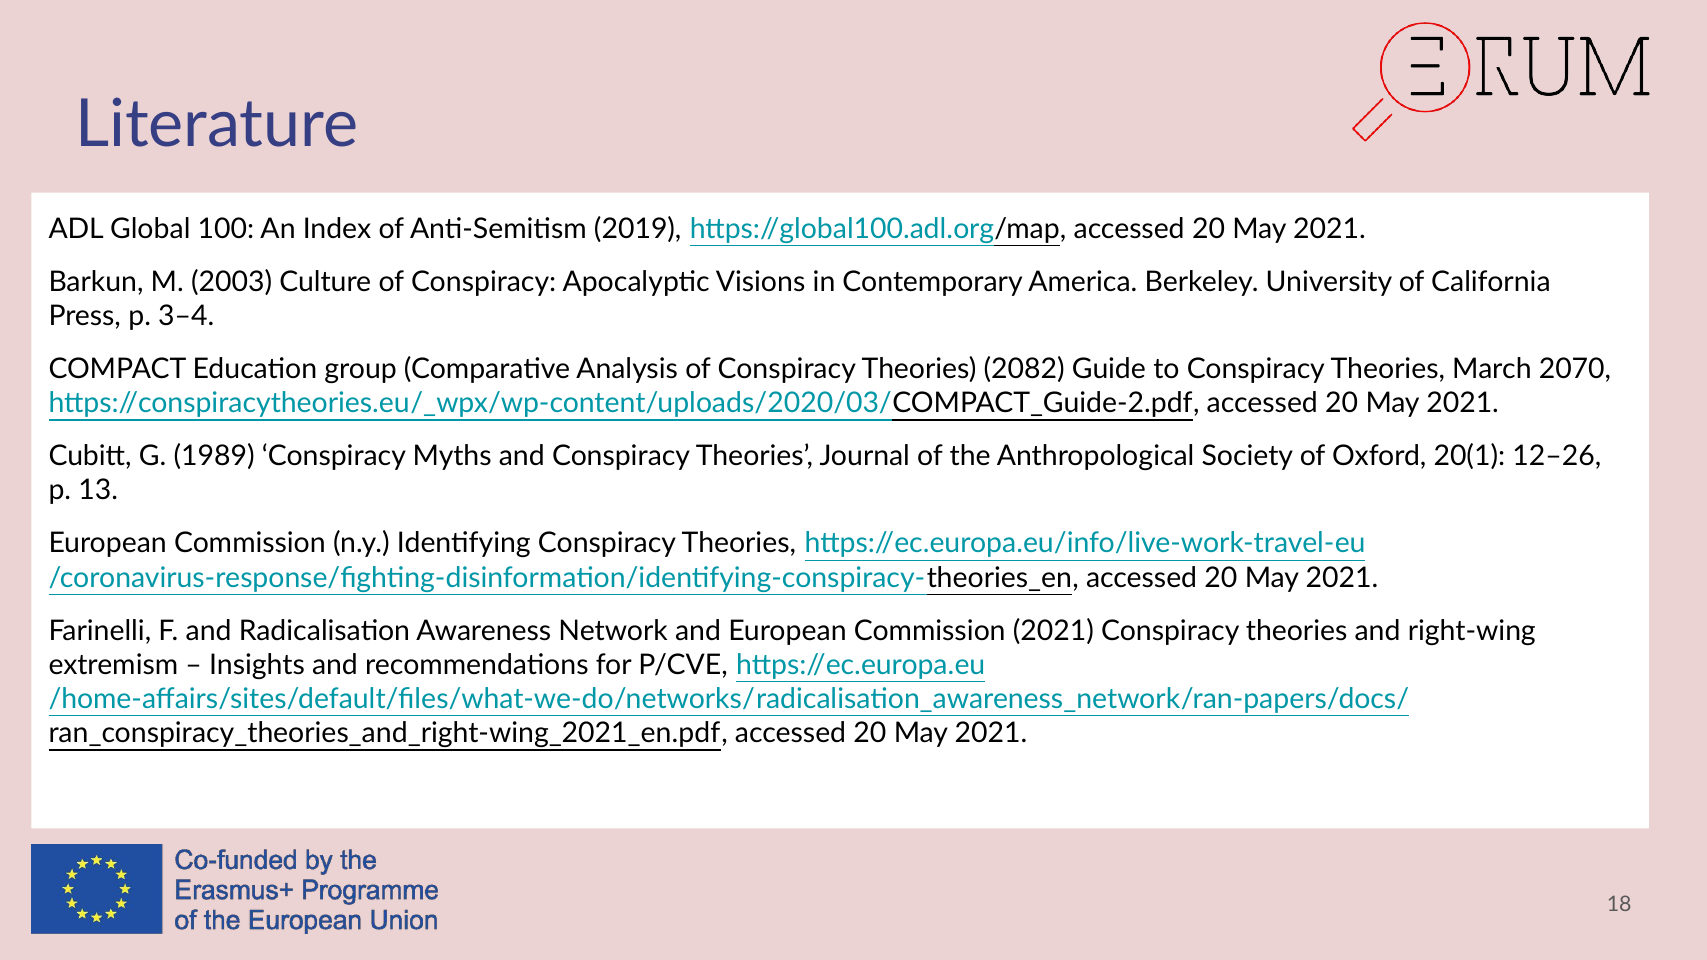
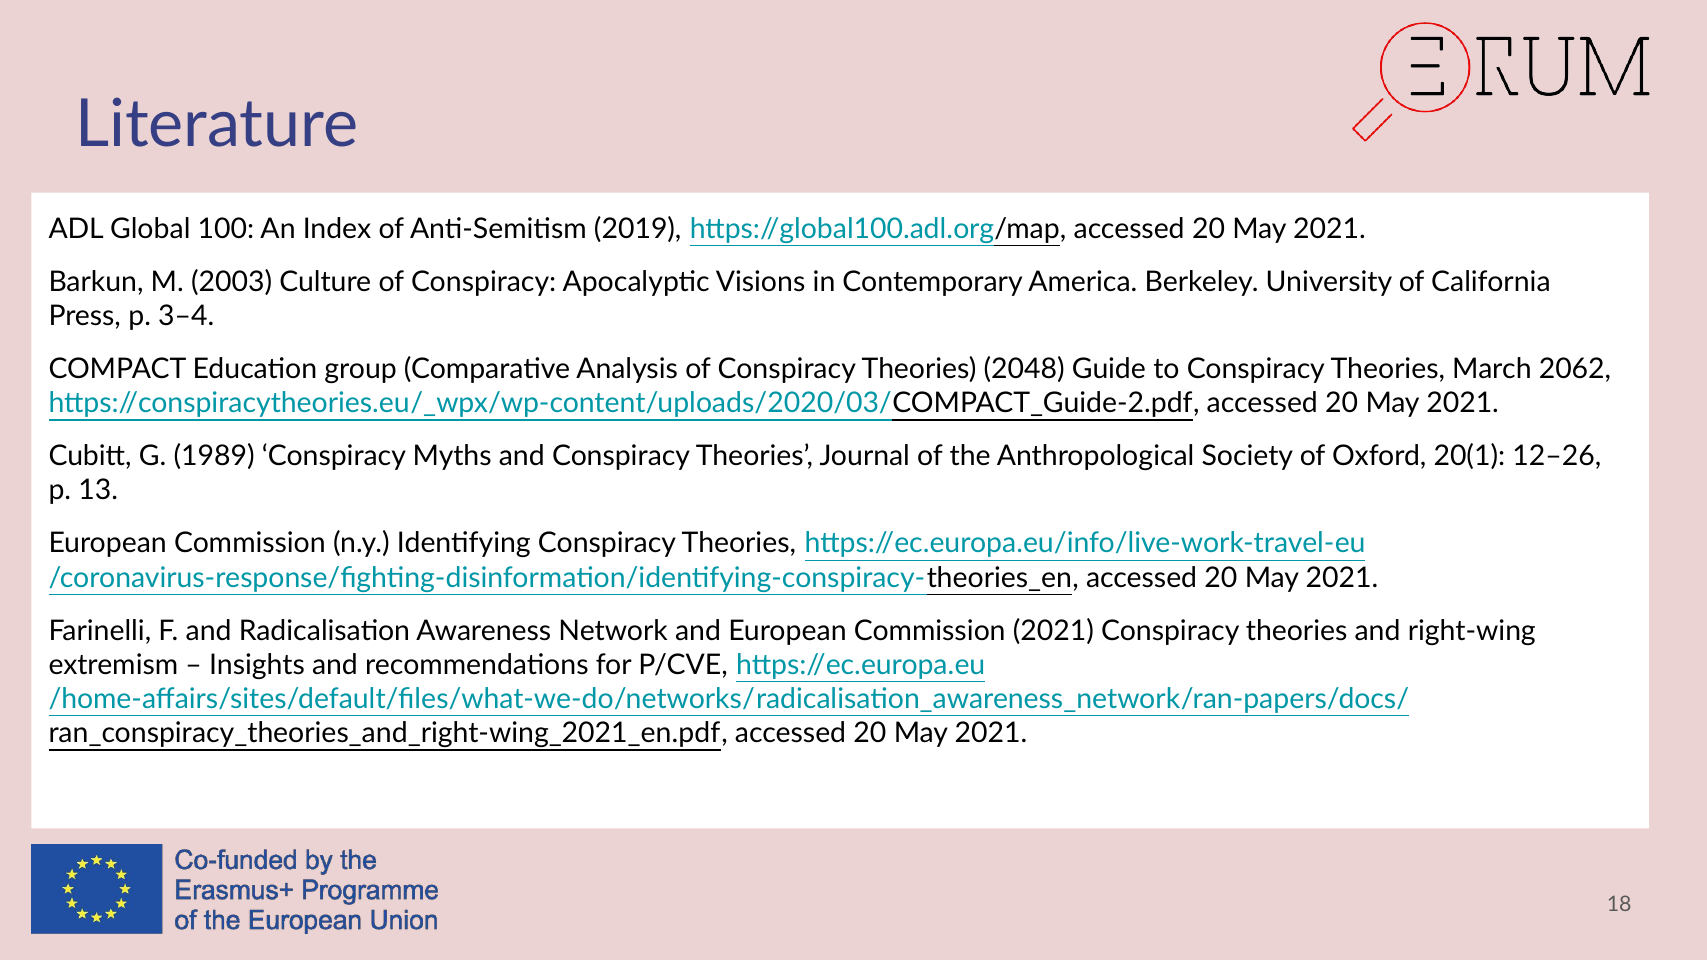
2082: 2082 -> 2048
2070: 2070 -> 2062
